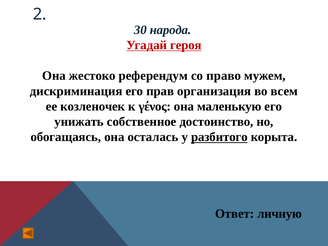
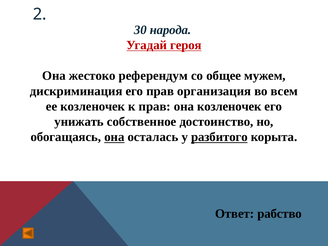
право: право -> общее
к γένος: γένος -> прав
она маленькую: маленькую -> козленочек
она at (114, 137) underline: none -> present
личную: личную -> рабство
